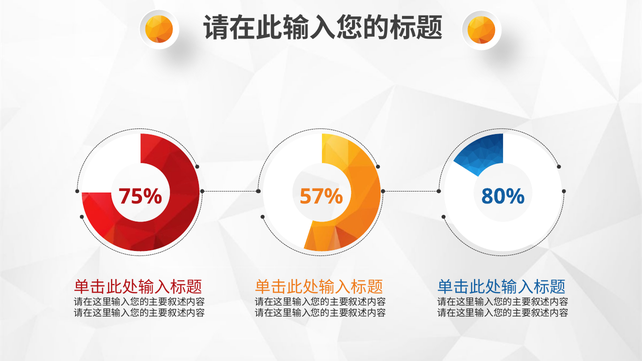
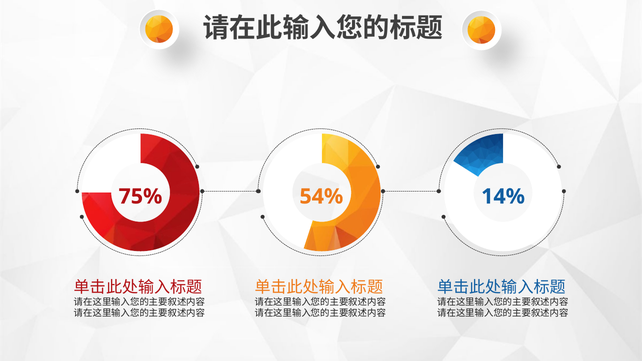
57%: 57% -> 54%
80%: 80% -> 14%
